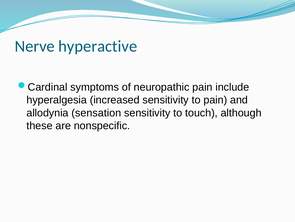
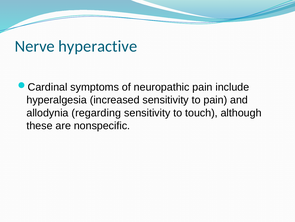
sensation: sensation -> regarding
